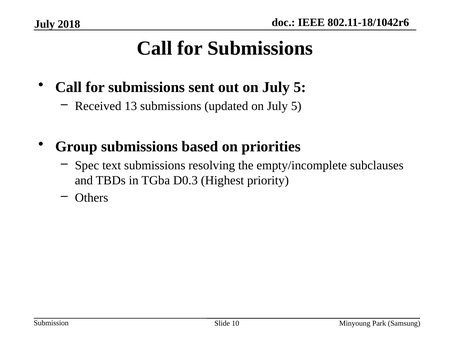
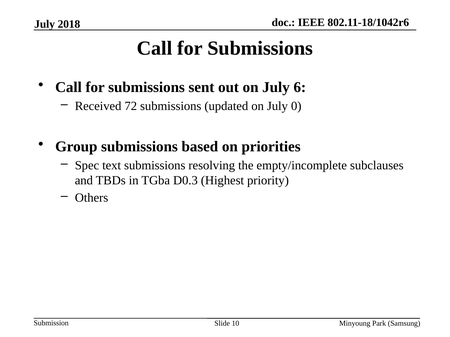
out on July 5: 5 -> 6
13: 13 -> 72
updated on July 5: 5 -> 0
